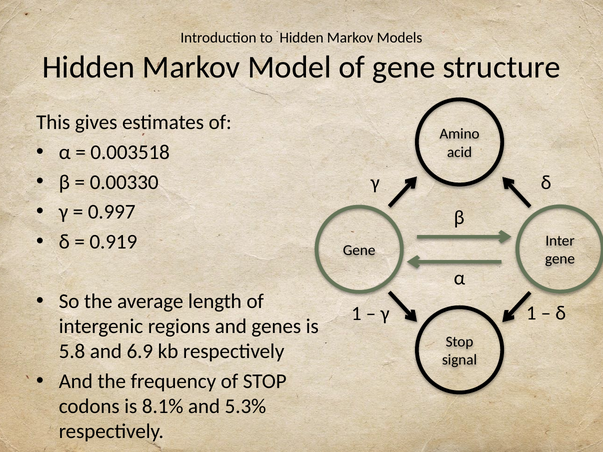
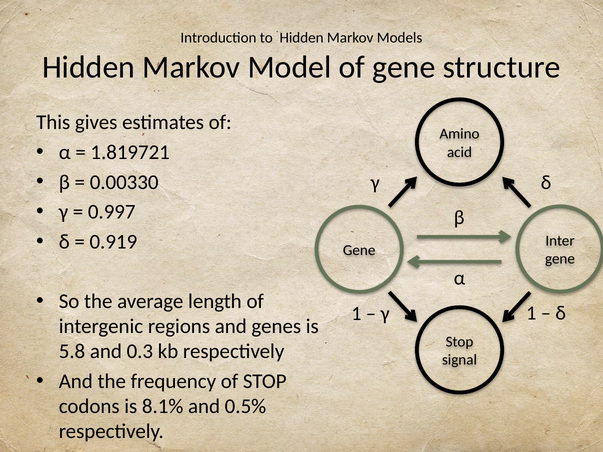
0.003518: 0.003518 -> 1.819721
6.9: 6.9 -> 0.3
5.3%: 5.3% -> 0.5%
